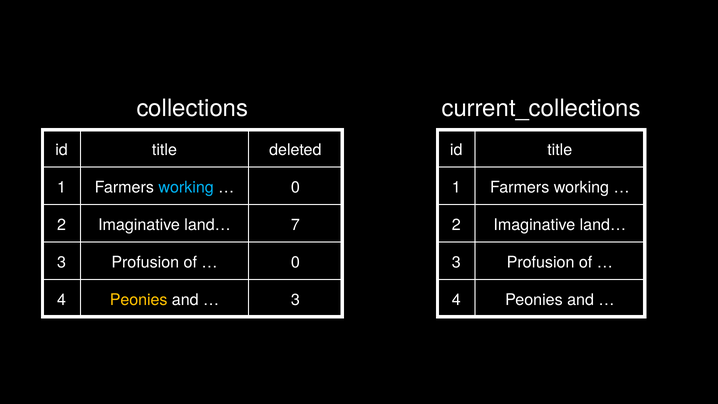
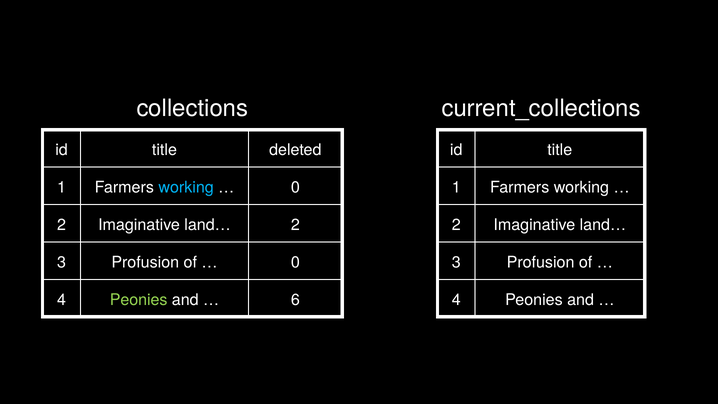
land… 7: 7 -> 2
Peonies at (139, 300) colour: yellow -> light green
3 at (295, 300): 3 -> 6
